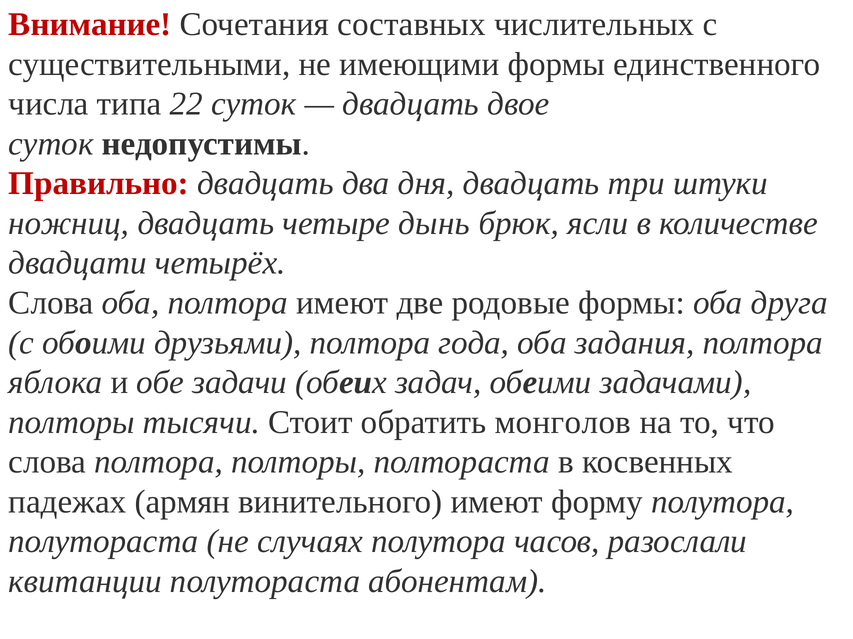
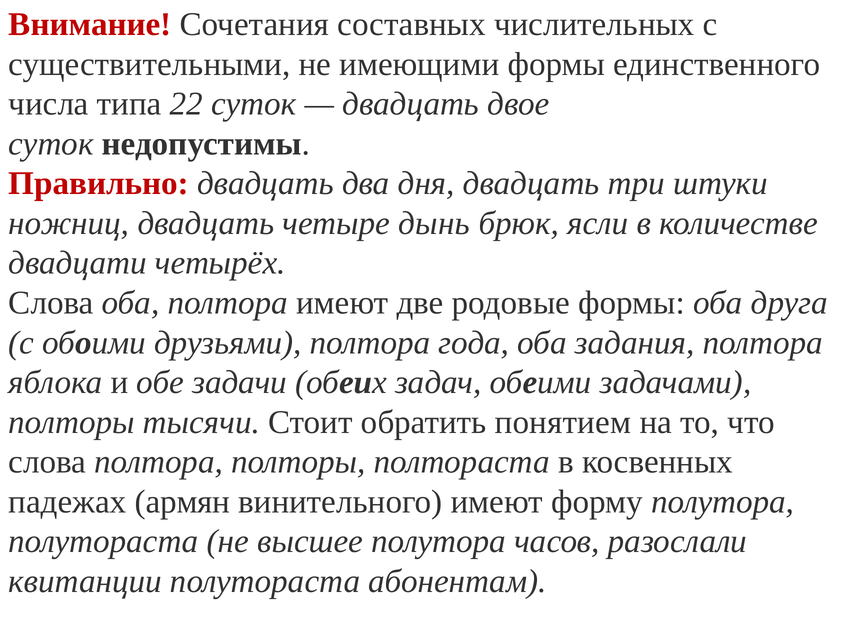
монголов: монголов -> понятием
случаях: случаях -> высшее
